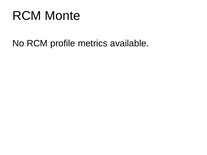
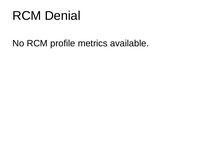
Monte: Monte -> Denial
